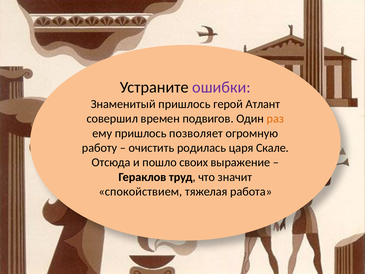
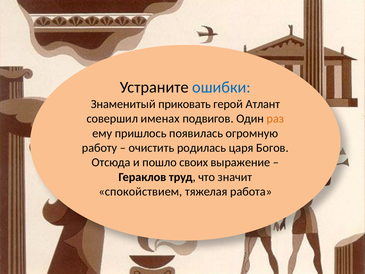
ошибки colour: purple -> blue
Знаменитый пришлось: пришлось -> приковать
времен: времен -> именах
позволяет: позволяет -> появилась
Скале: Скале -> Богов
